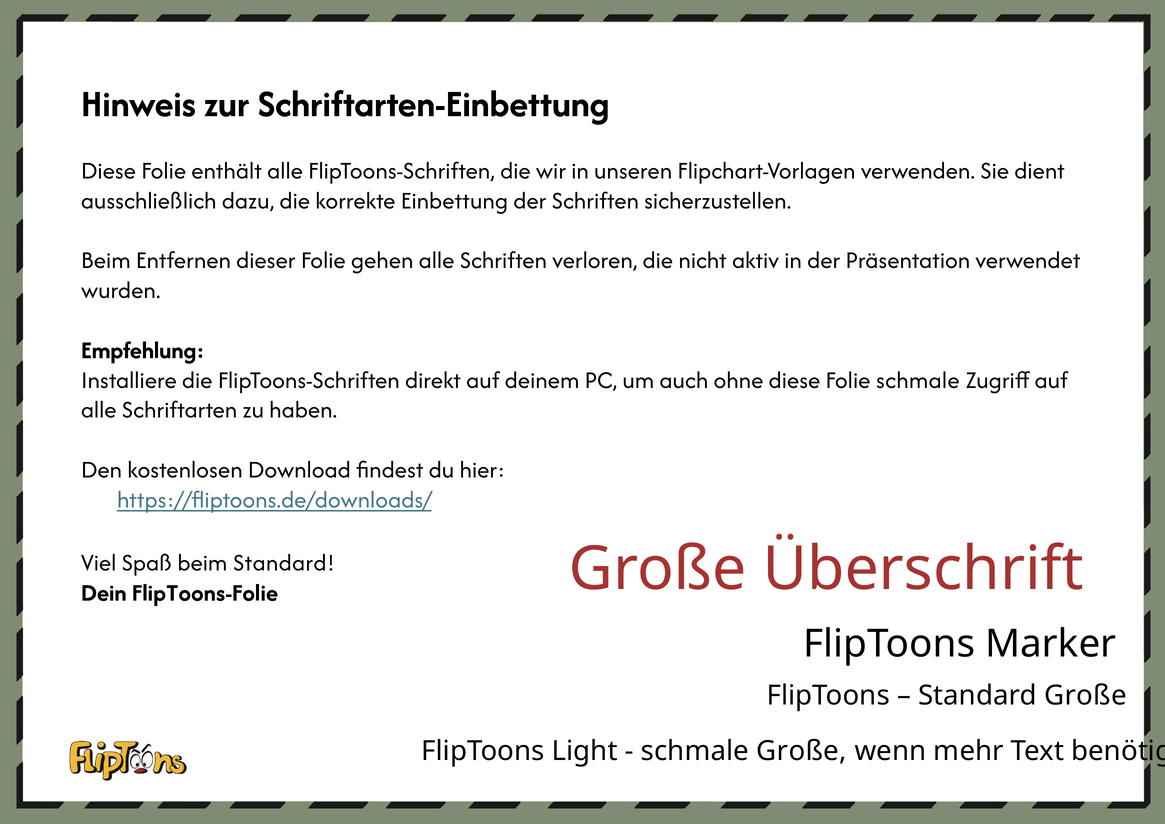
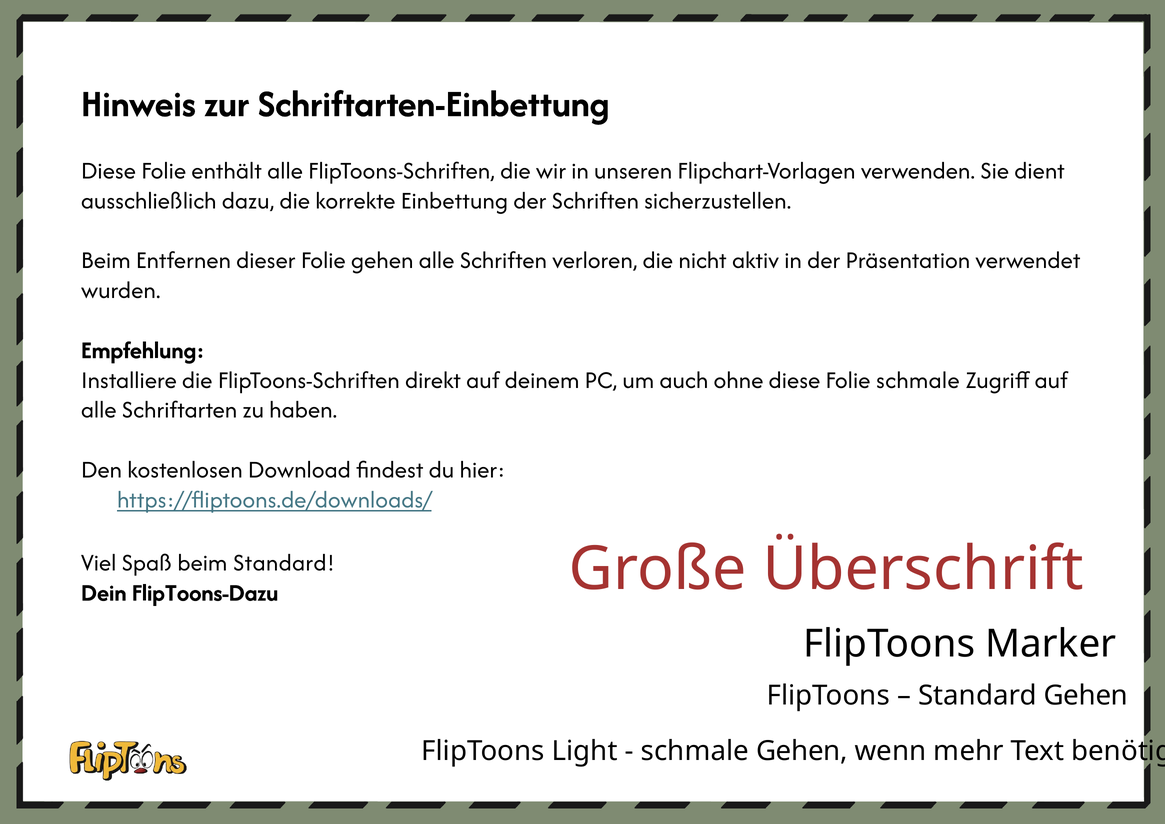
FlipToons-Folie: FlipToons-Folie -> FlipToons-Dazu
Standard Große: Große -> Gehen
schmale Große: Große -> Gehen
